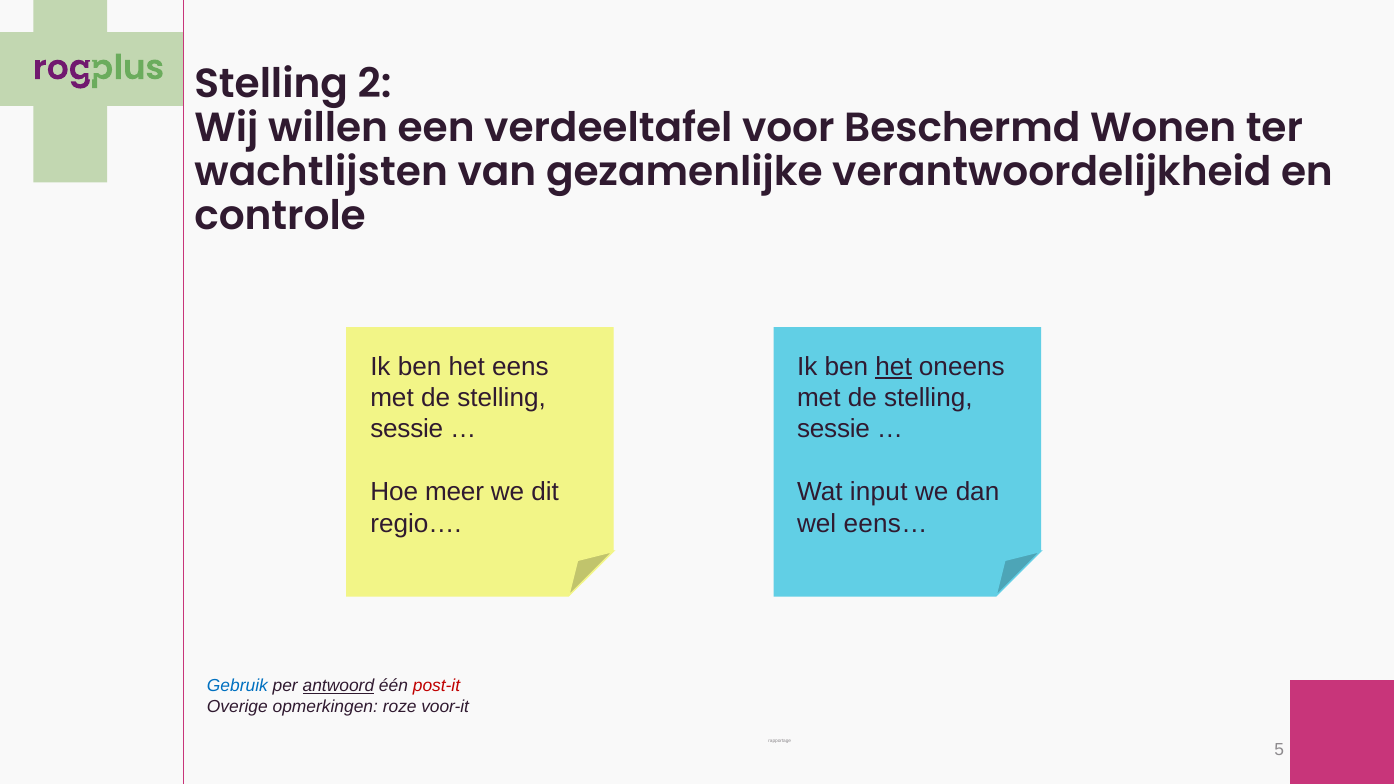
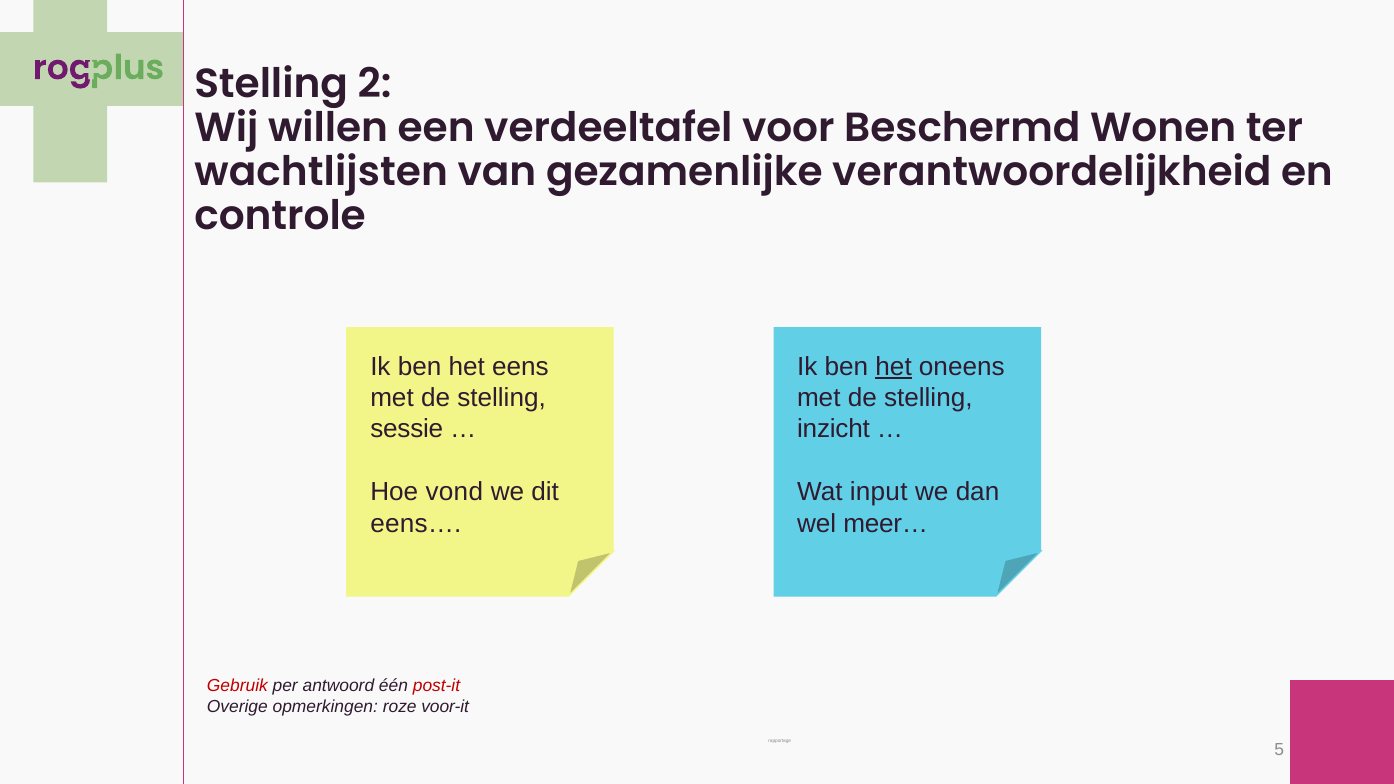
sessie at (834, 429): sessie -> inzicht
meer: meer -> vond
regio…: regio… -> eens…
eens…: eens… -> meer…
Gebruik colour: blue -> red
antwoord underline: present -> none
